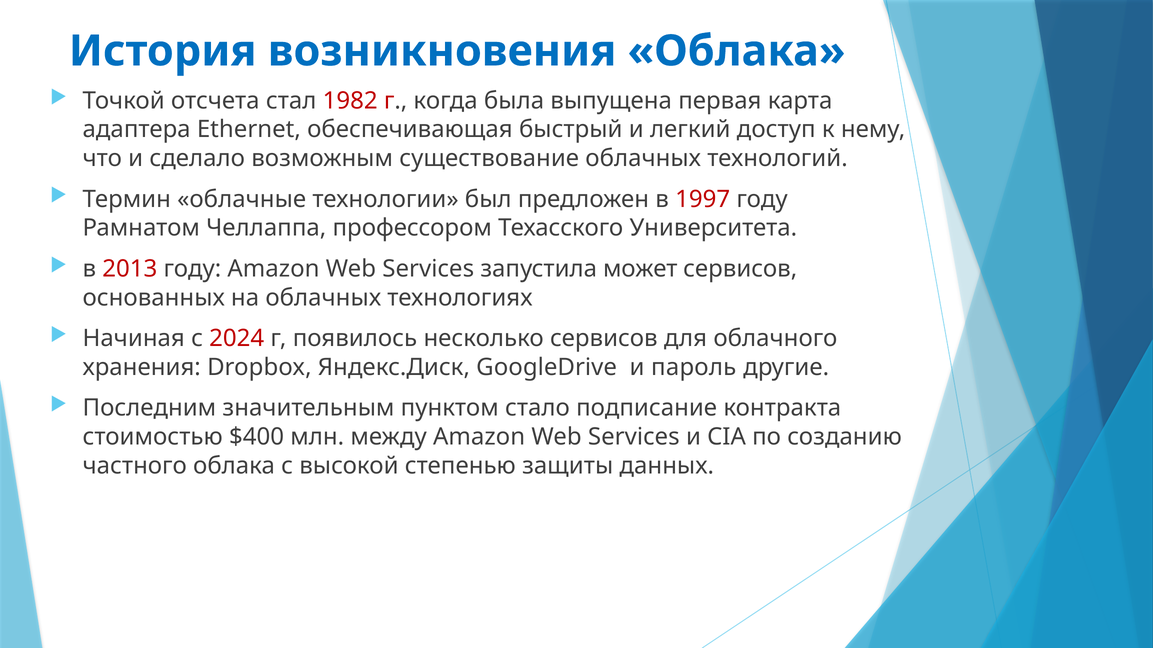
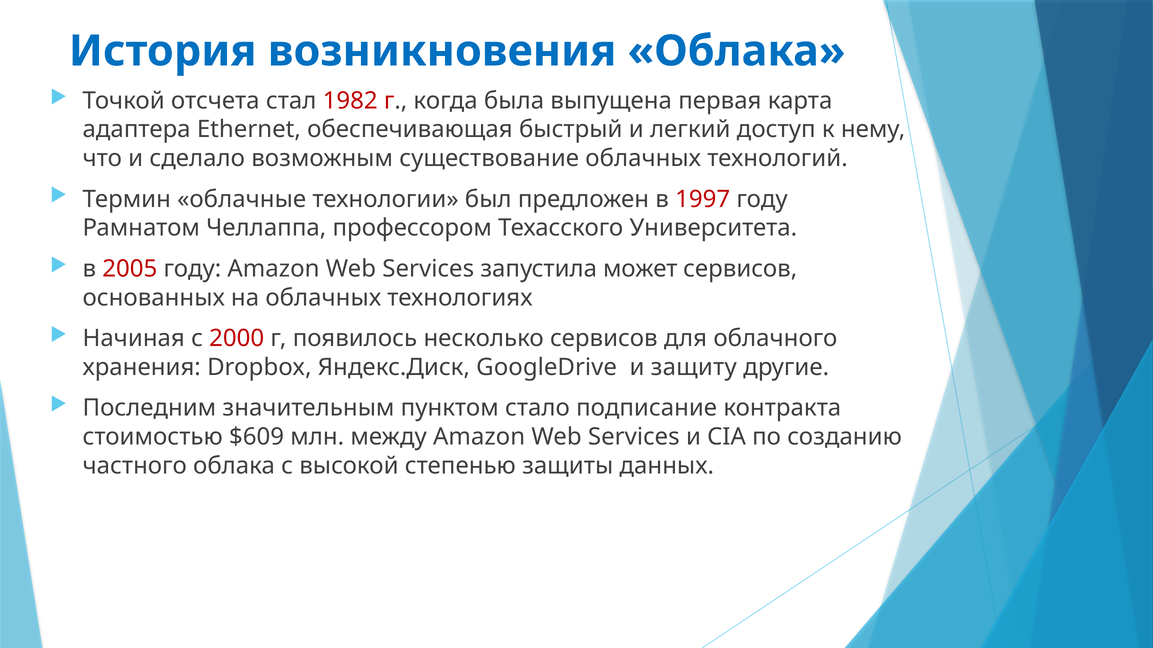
2013: 2013 -> 2005
2024: 2024 -> 2000
пароль: пароль -> защиту
$400: $400 -> $609
